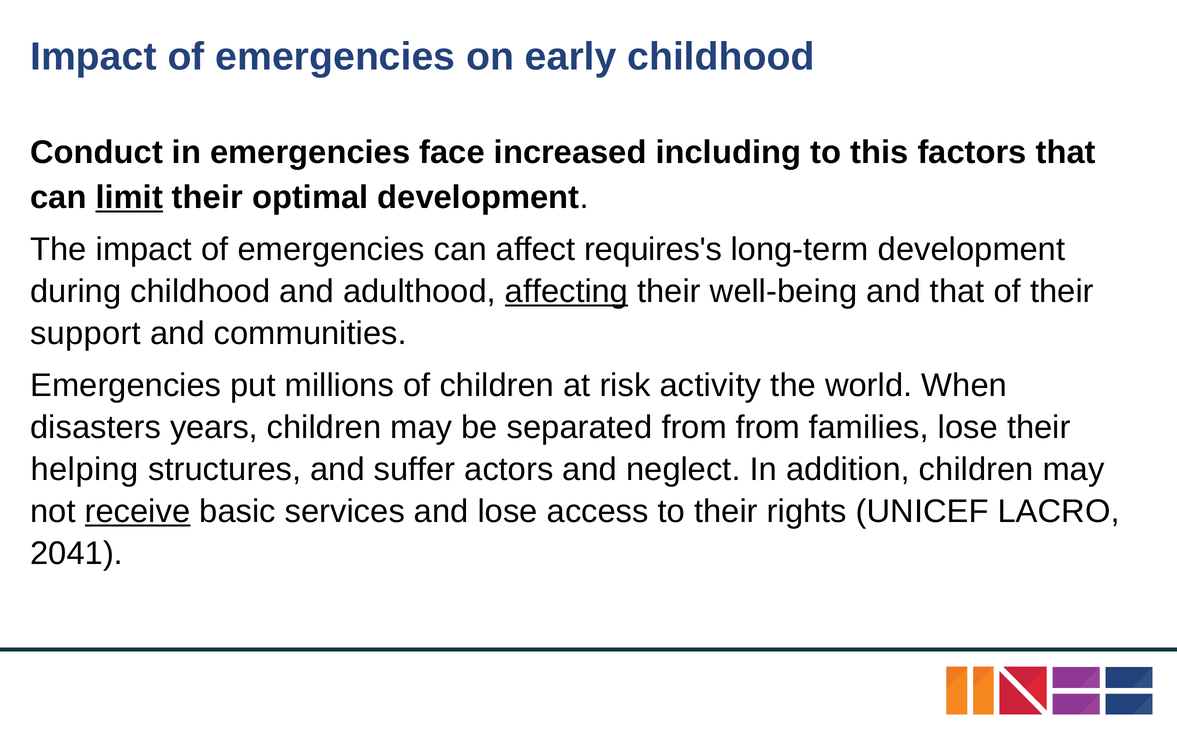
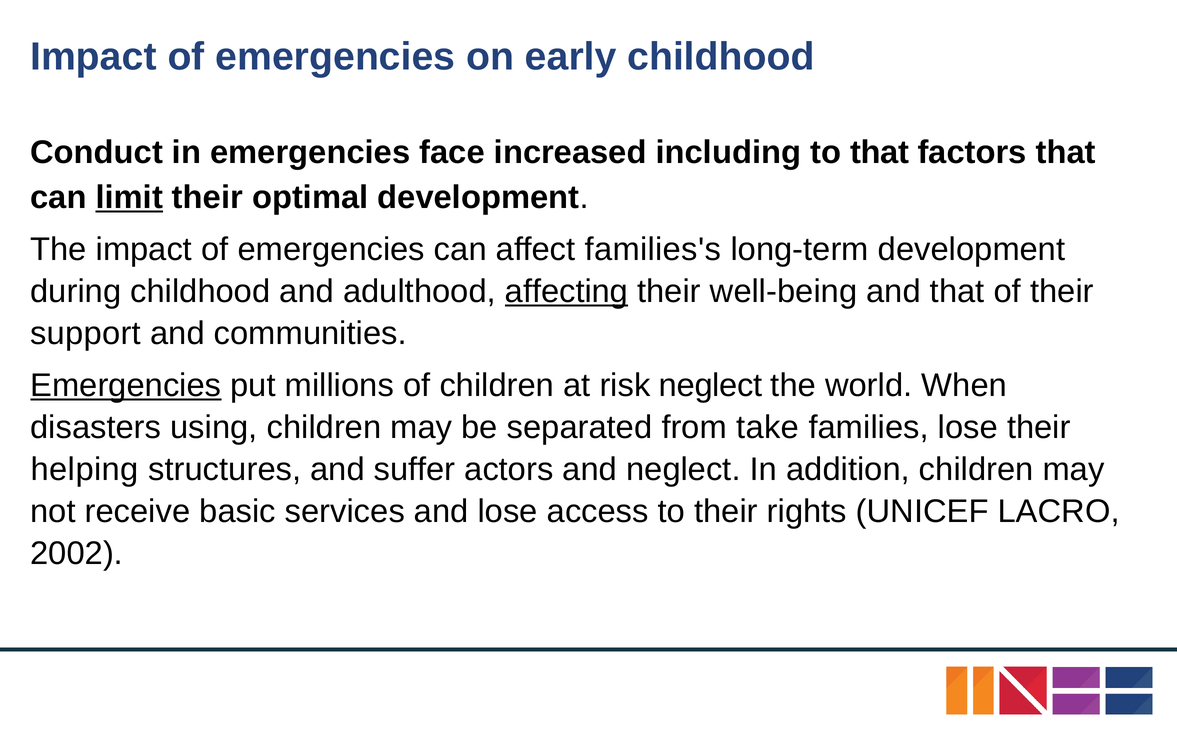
to this: this -> that
requires's: requires's -> families's
Emergencies at (126, 385) underline: none -> present
risk activity: activity -> neglect
years: years -> using
from from: from -> take
receive underline: present -> none
2041: 2041 -> 2002
